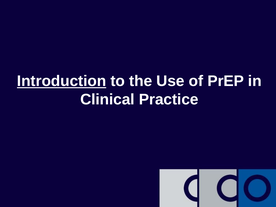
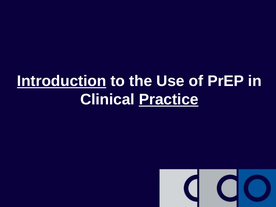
Practice underline: none -> present
